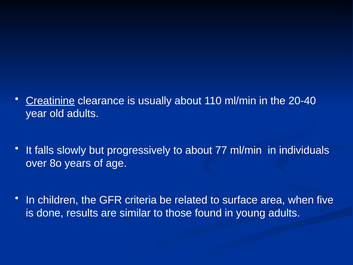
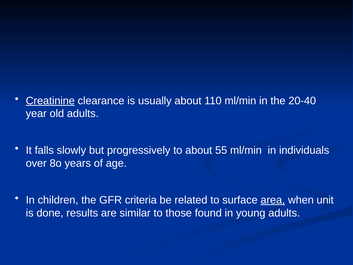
77: 77 -> 55
area underline: none -> present
five: five -> unit
